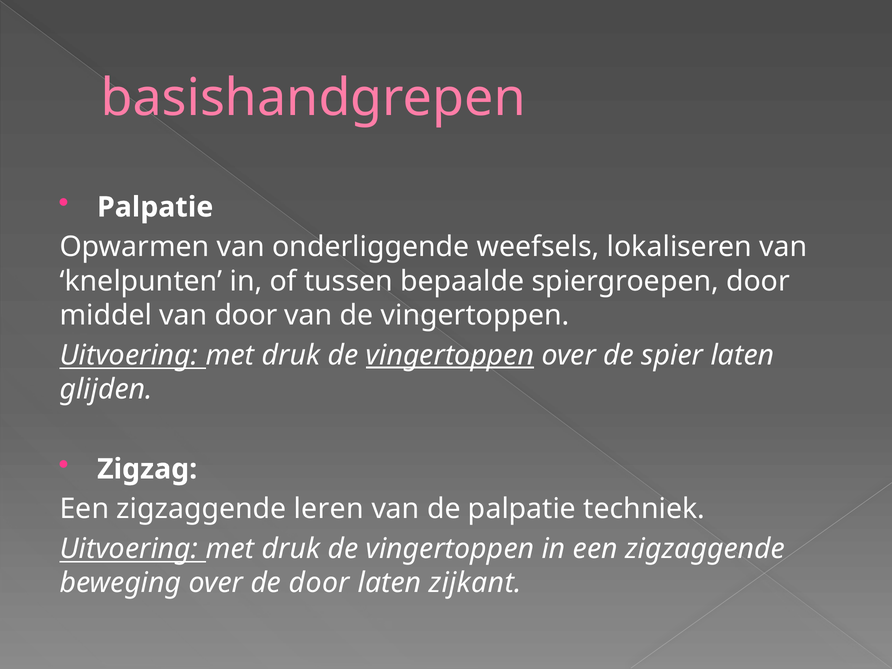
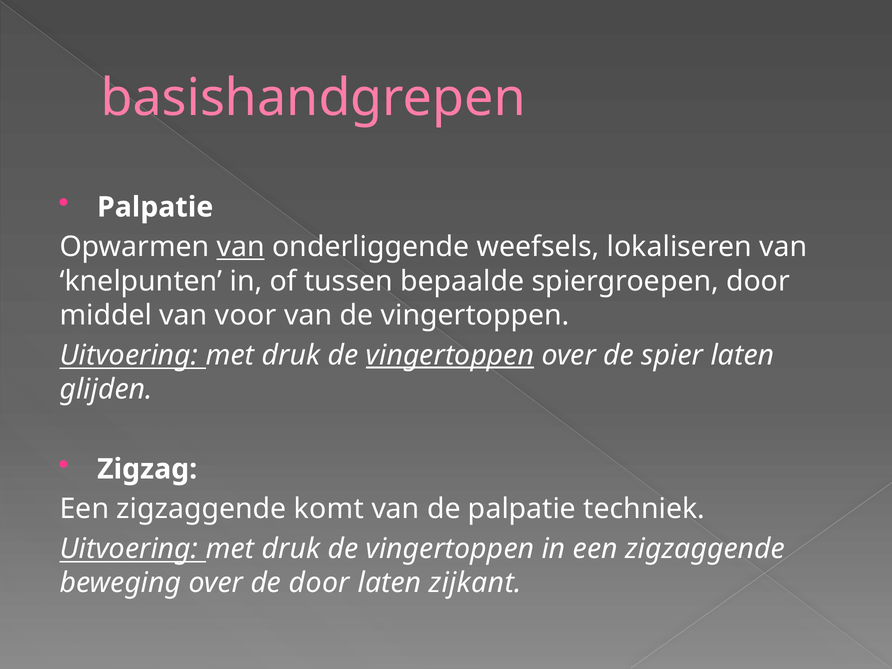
van at (241, 247) underline: none -> present
van door: door -> voor
leren: leren -> komt
